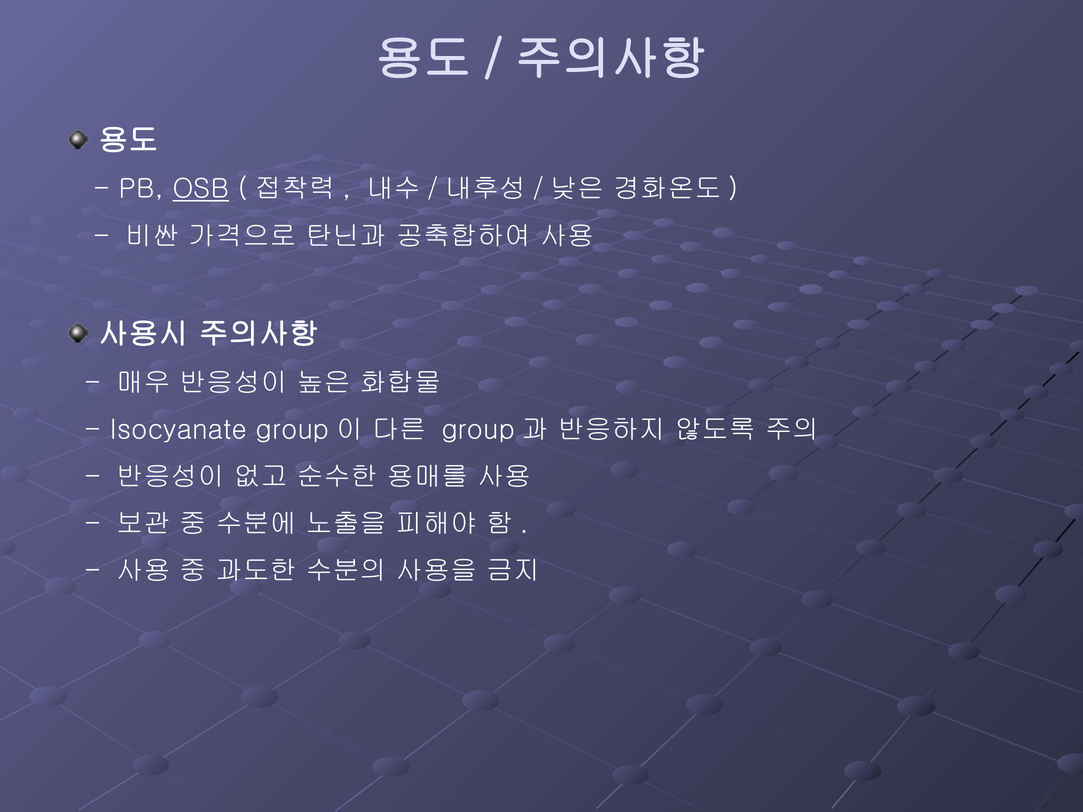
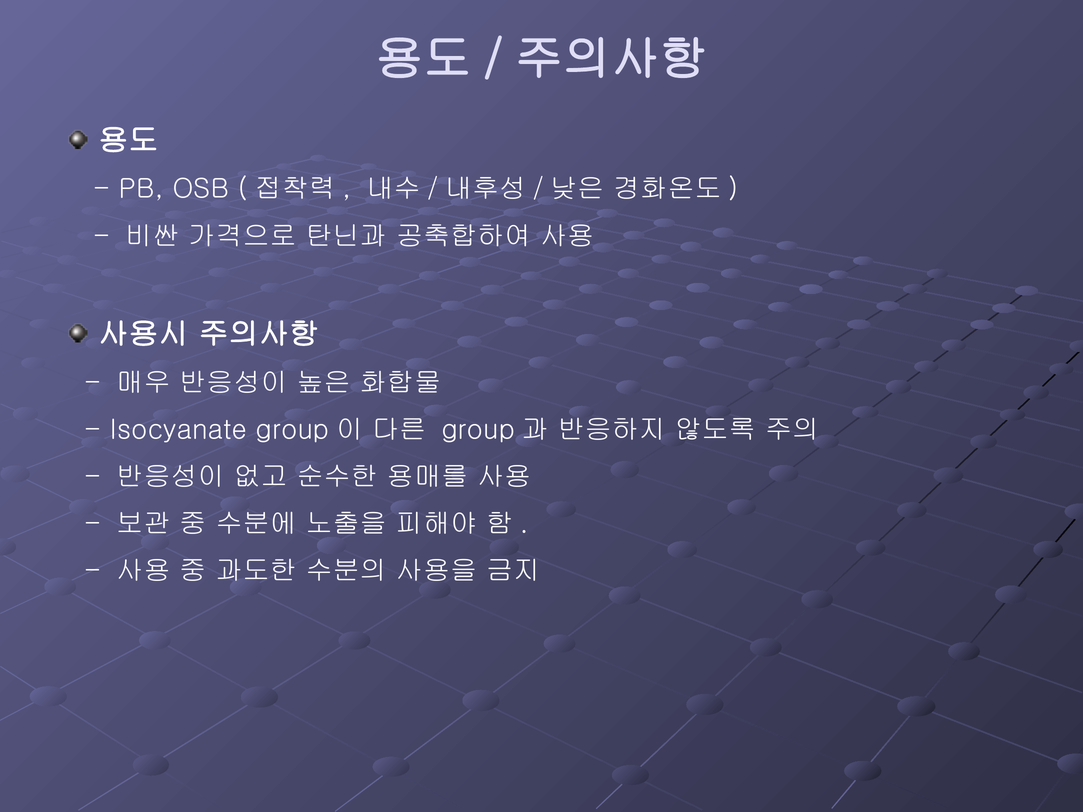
OSB underline: present -> none
